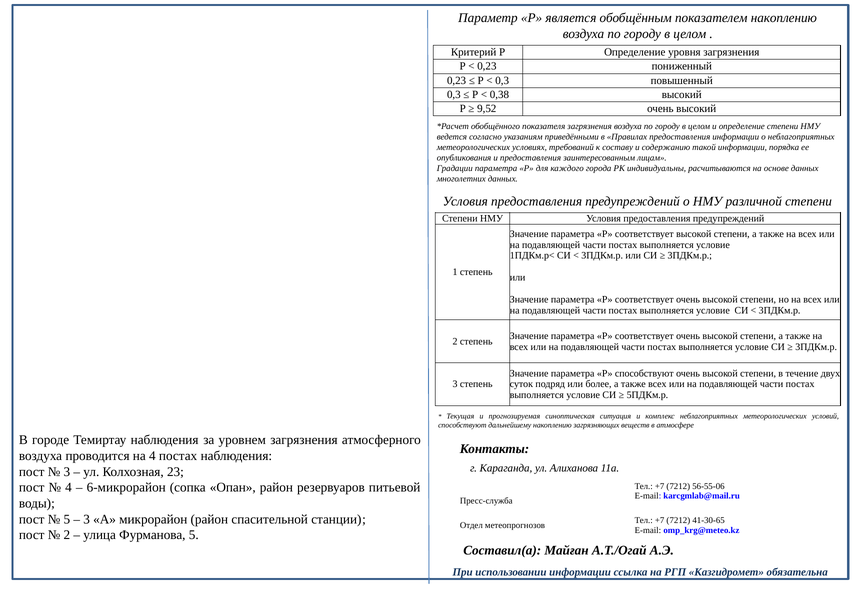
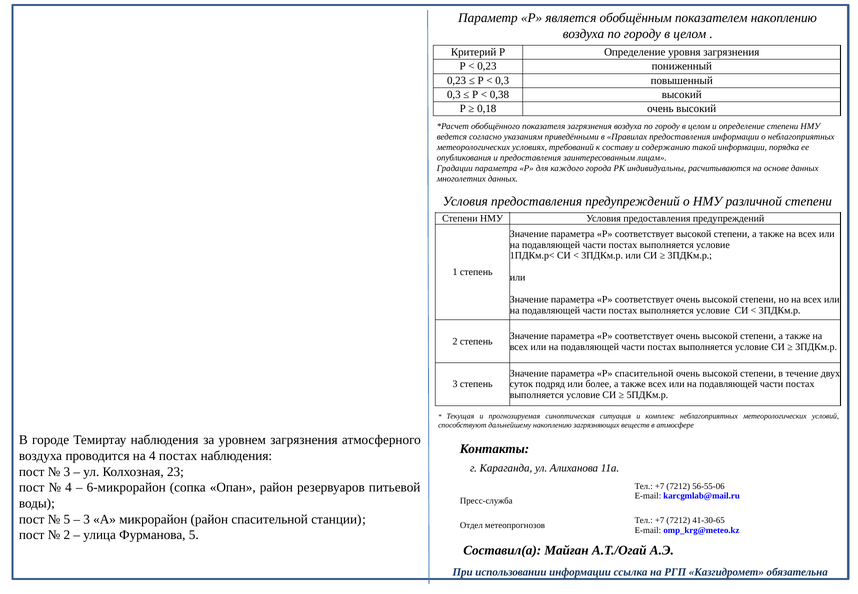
9,52: 9,52 -> 0,18
Р способствуют: способствуют -> спасительной
